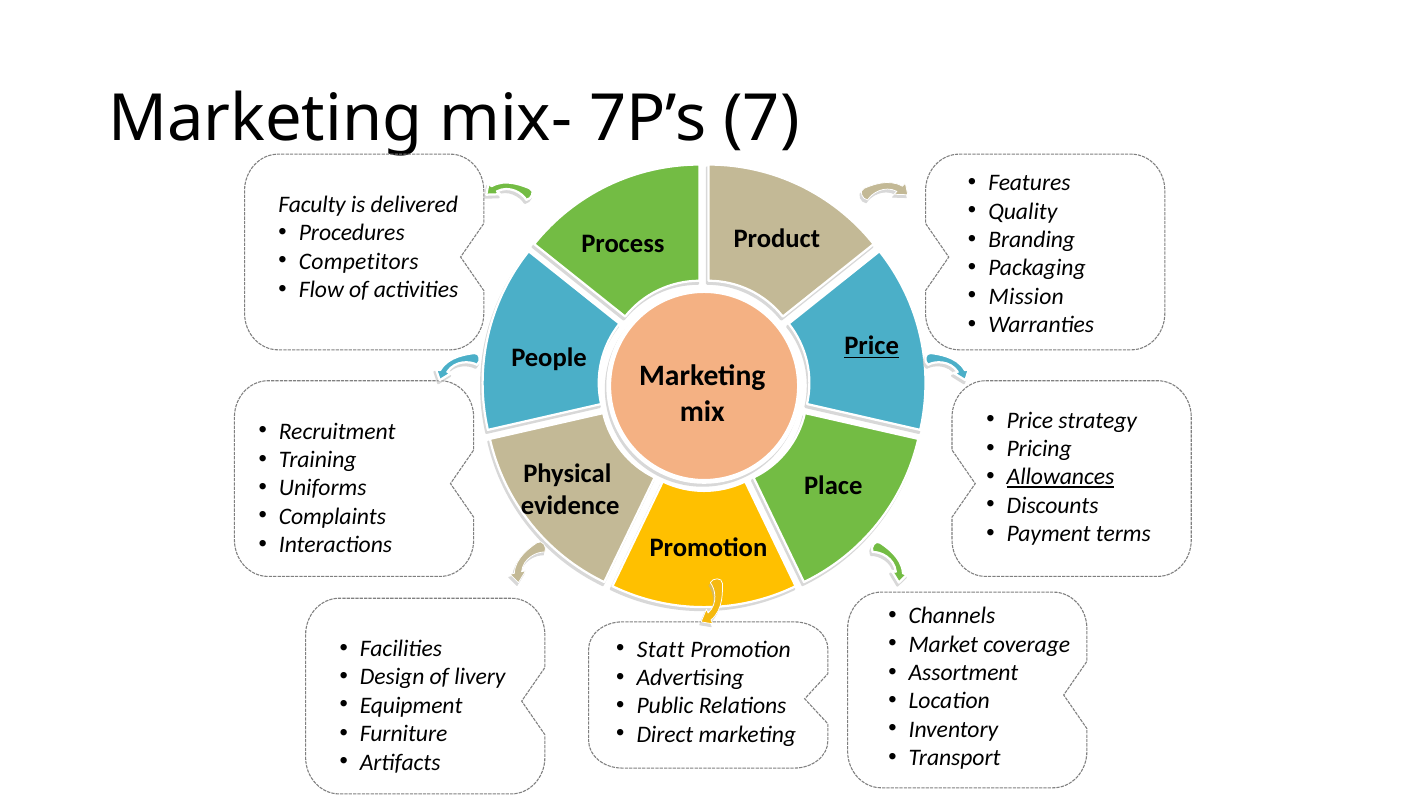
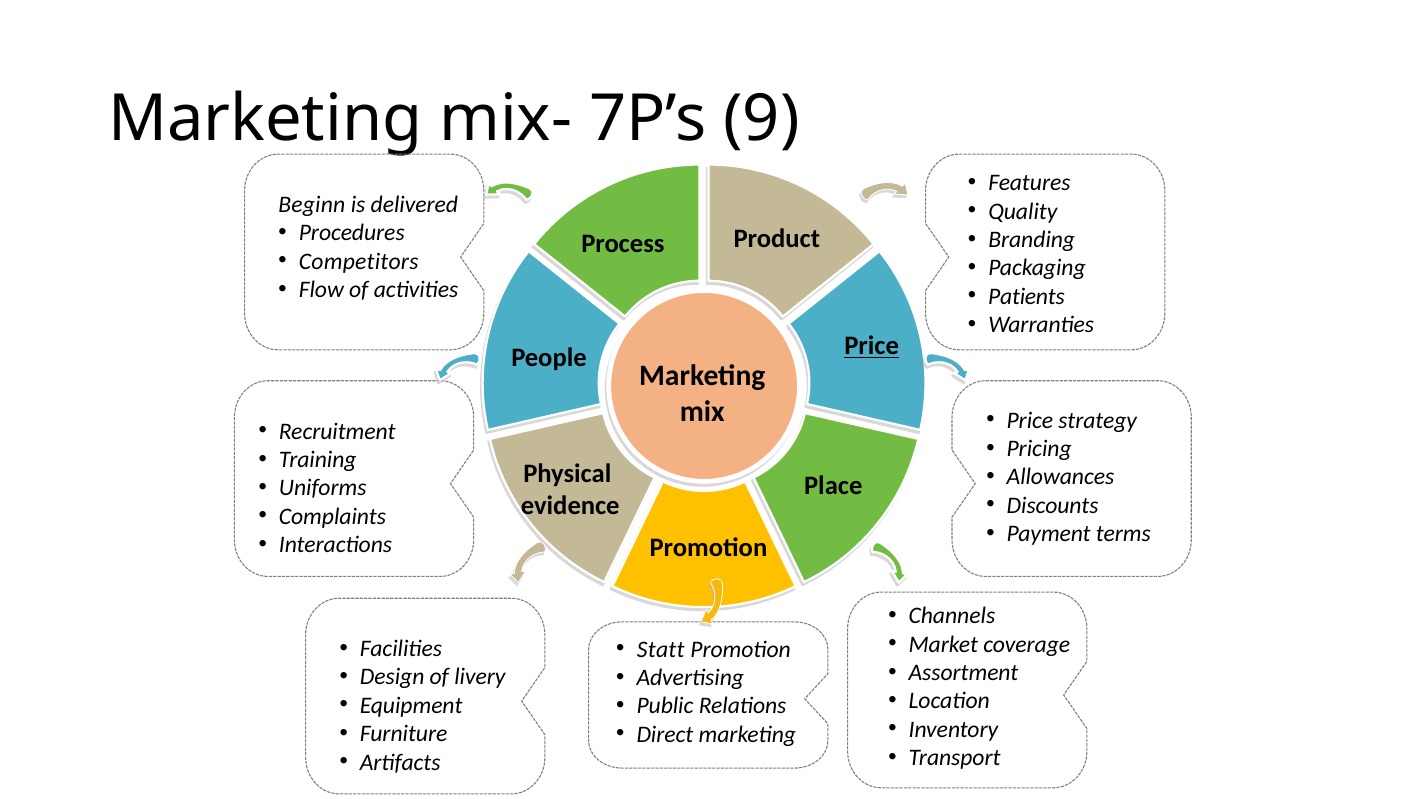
7: 7 -> 9
Faculty: Faculty -> Beginn
Mission: Mission -> Patients
Allowances underline: present -> none
